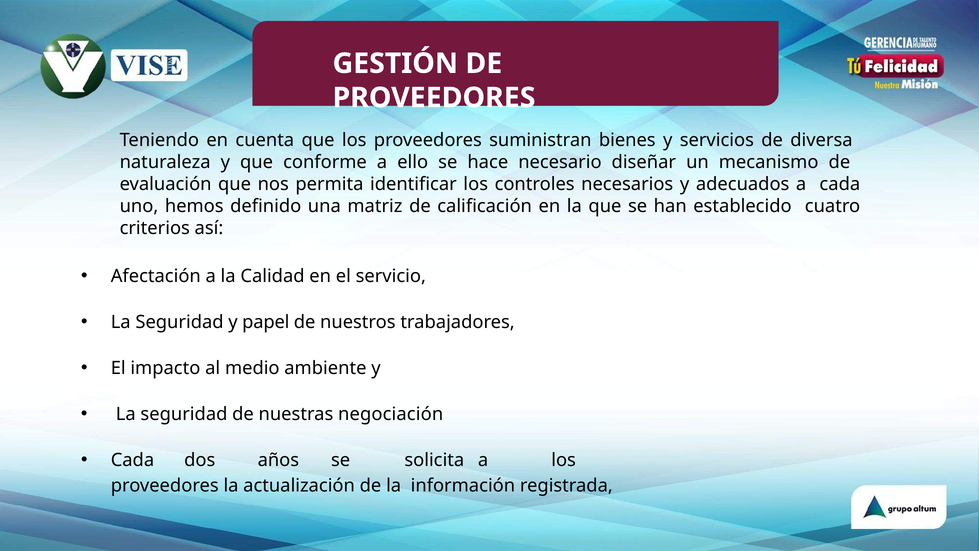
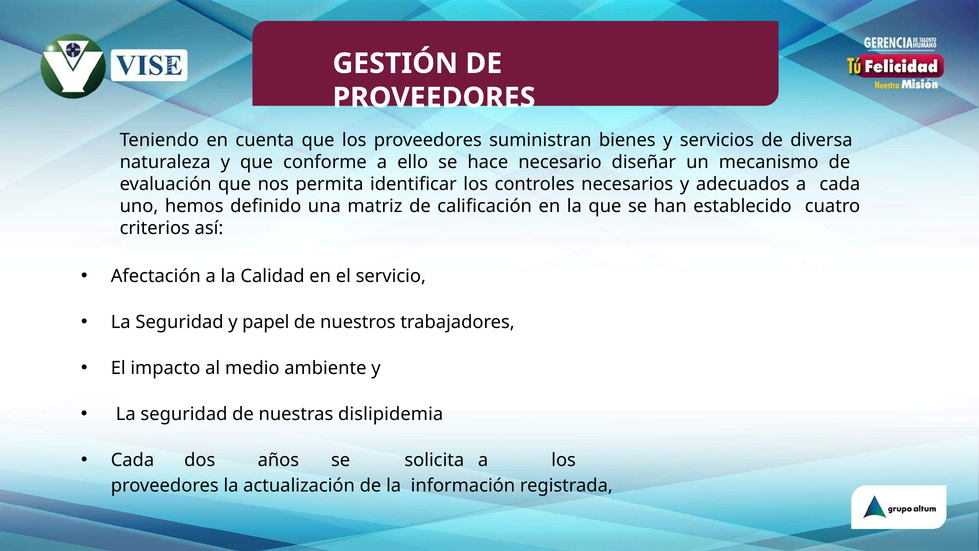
negociación: negociación -> dislipidemia
